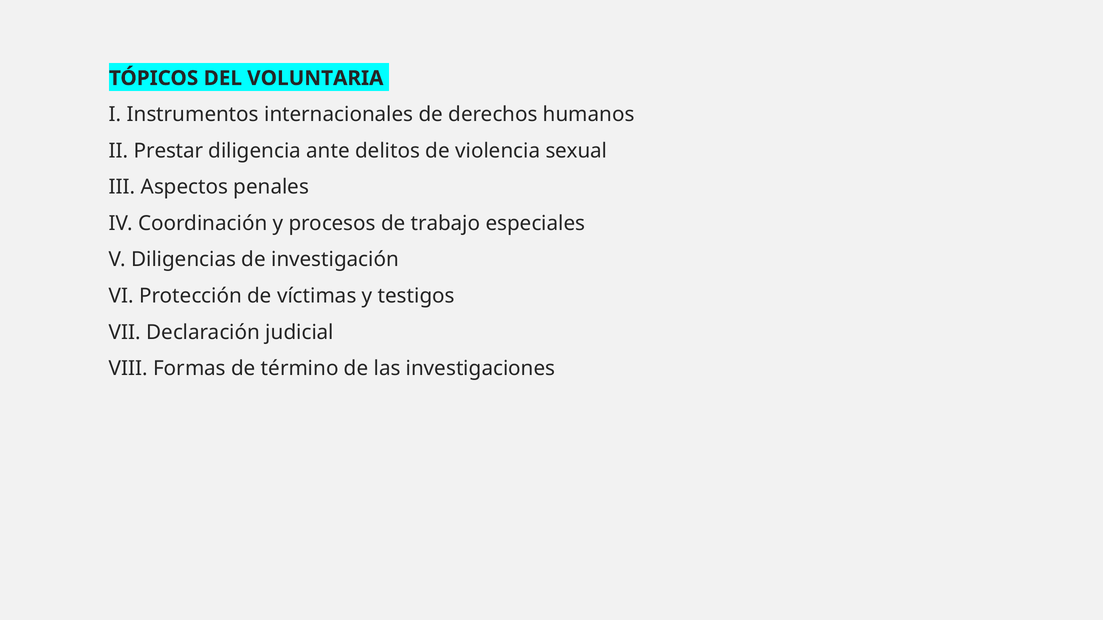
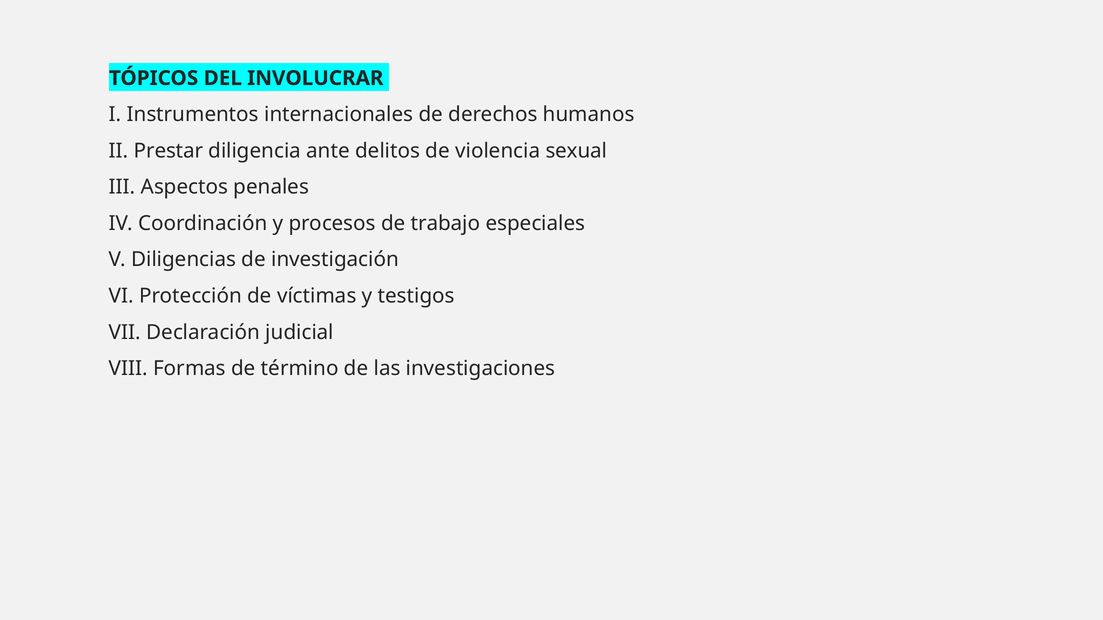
VOLUNTARIA: VOLUNTARIA -> INVOLUCRAR
